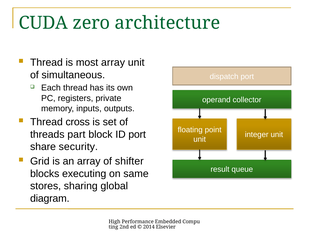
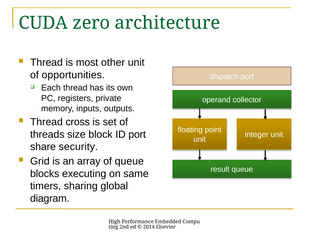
most array: array -> other
simultaneous: simultaneous -> opportunities
part: part -> size
of shifter: shifter -> queue
stores: stores -> timers
